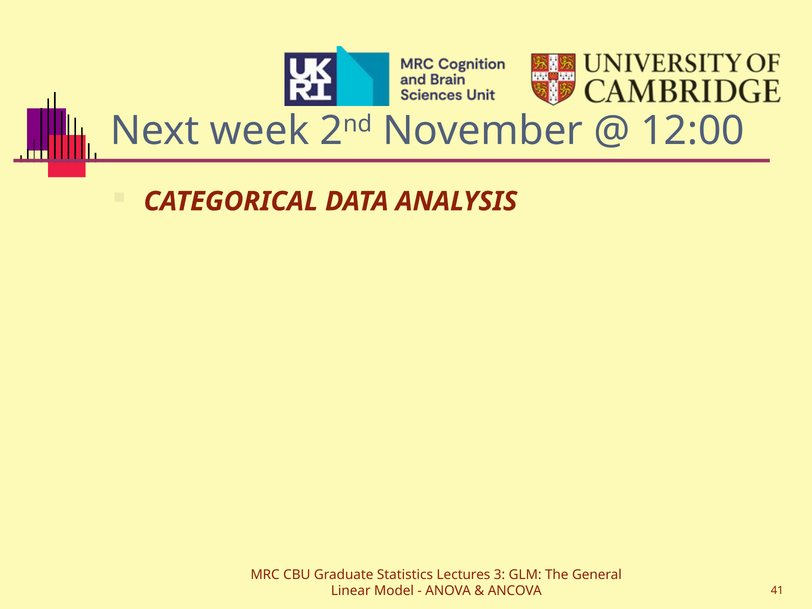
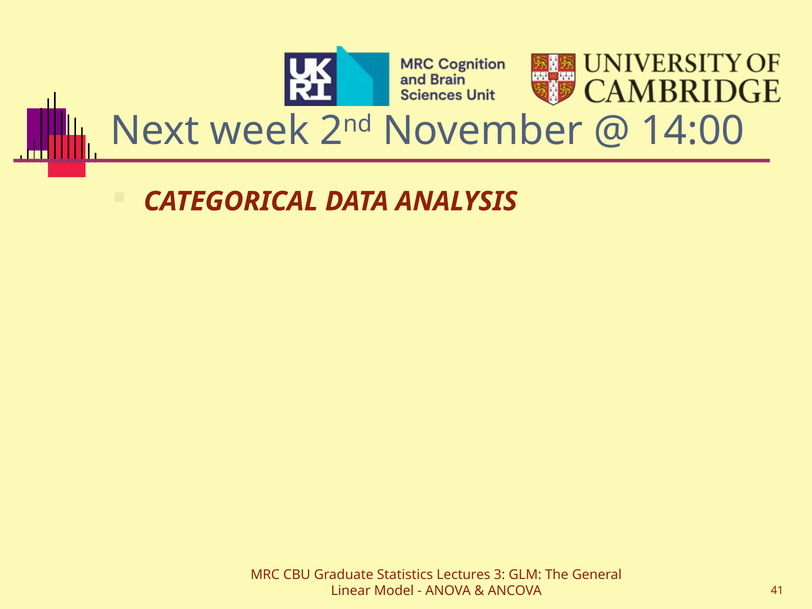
12:00: 12:00 -> 14:00
